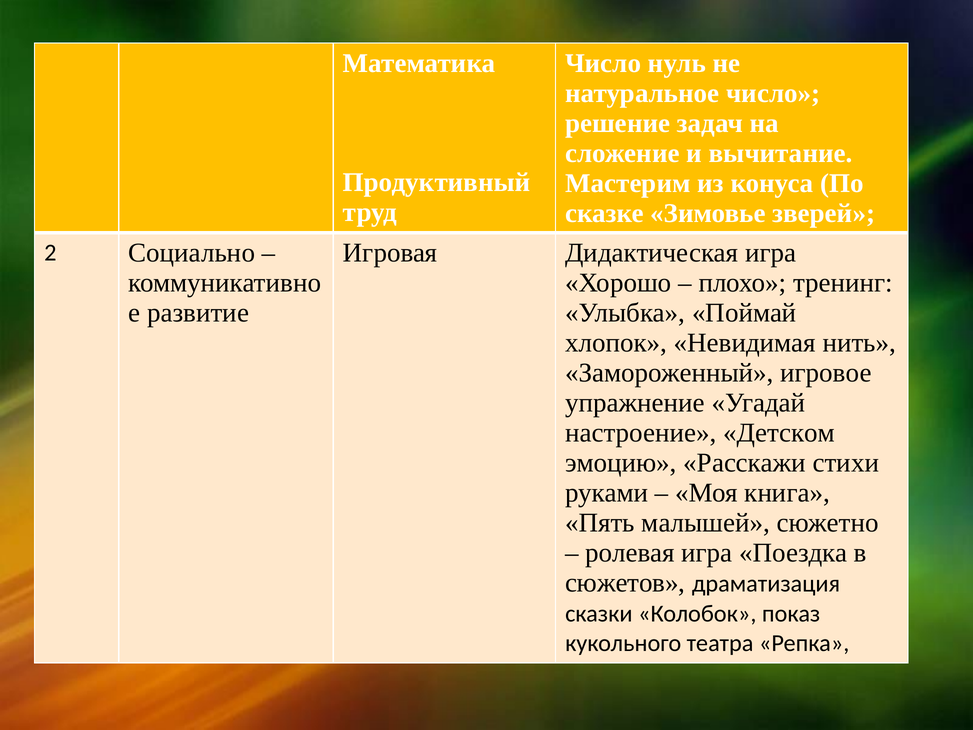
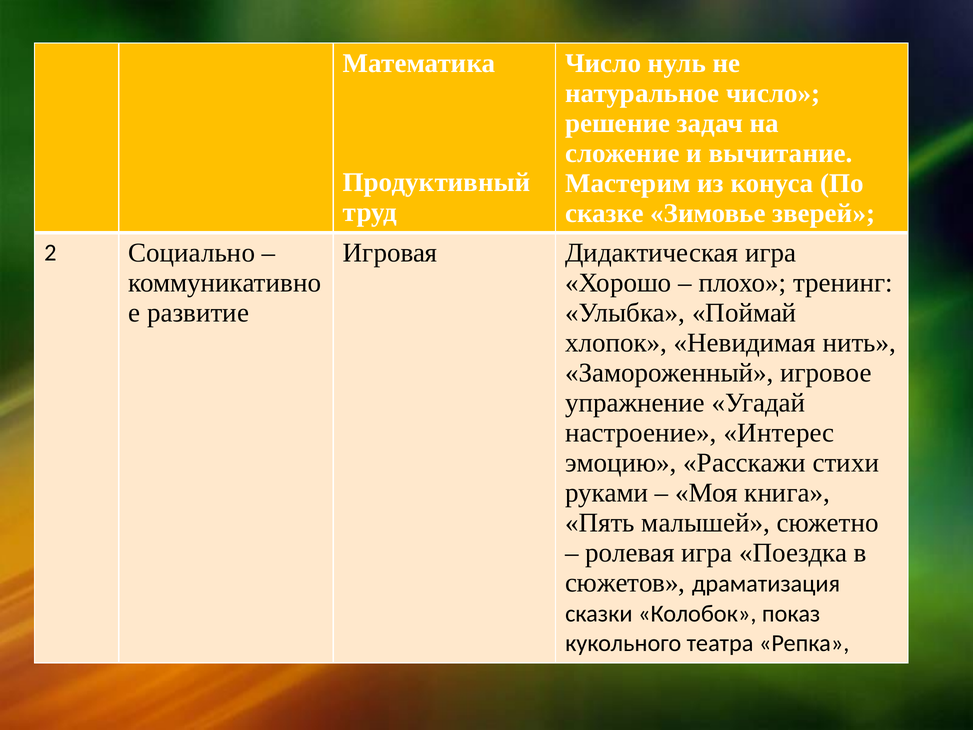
Детском: Детском -> Интерес
